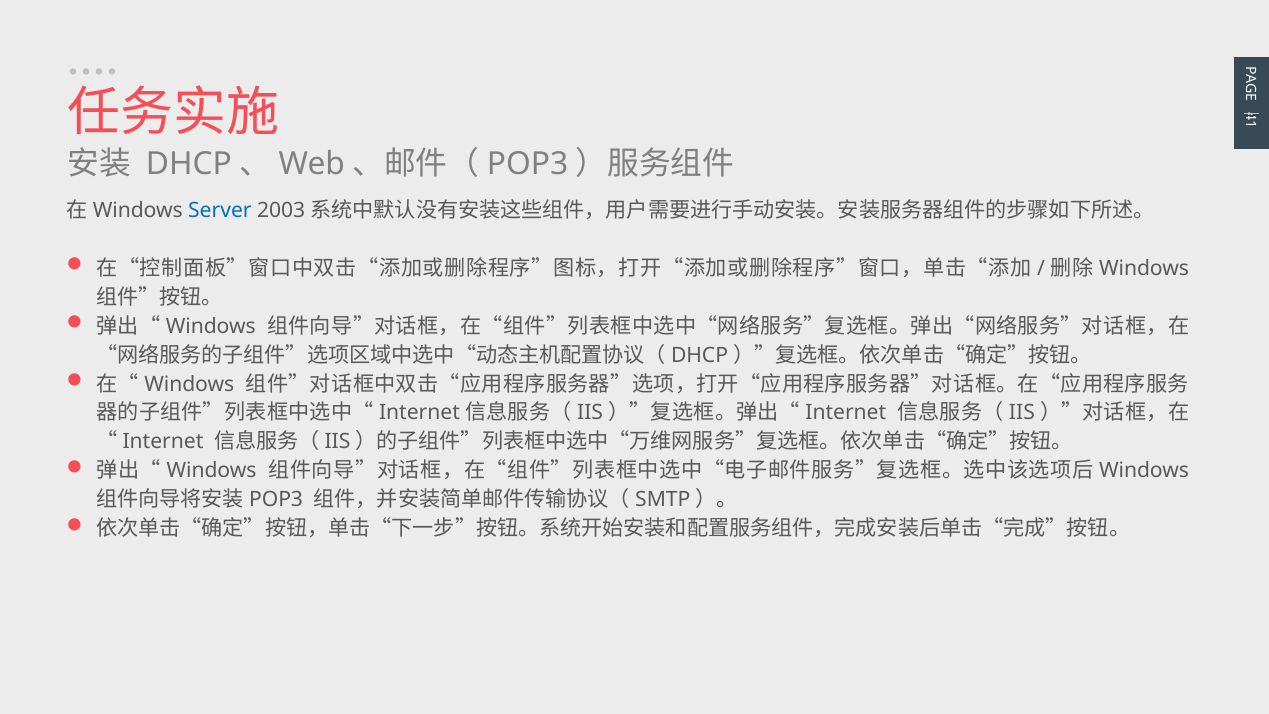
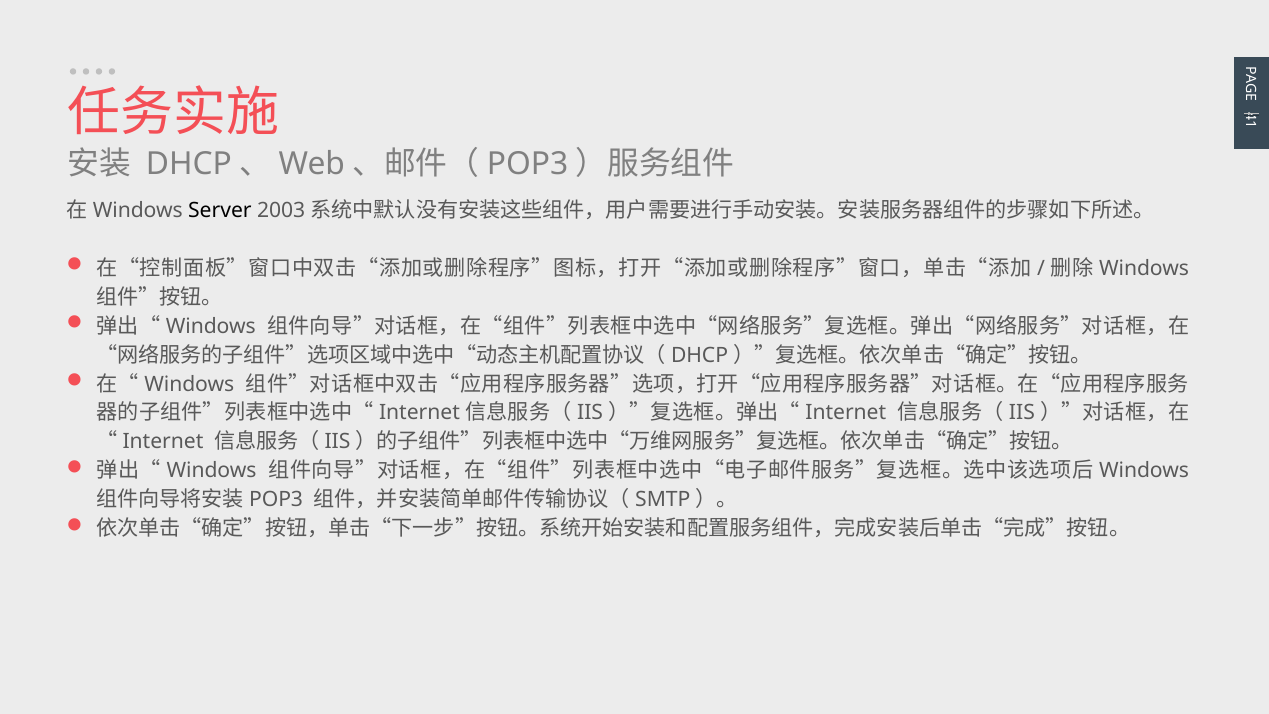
Server colour: blue -> black
